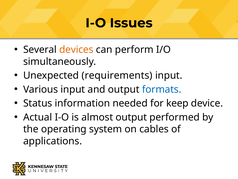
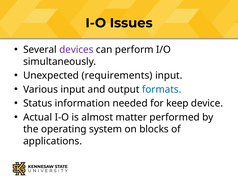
devices colour: orange -> purple
almost output: output -> matter
cables: cables -> blocks
